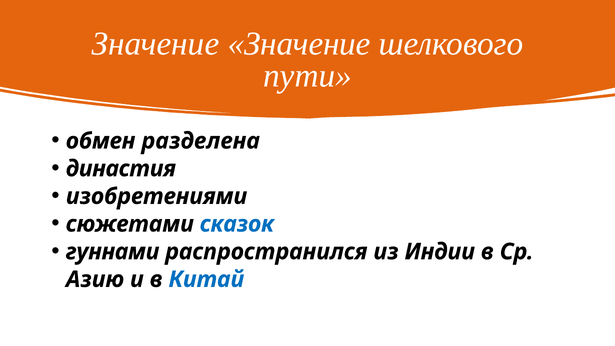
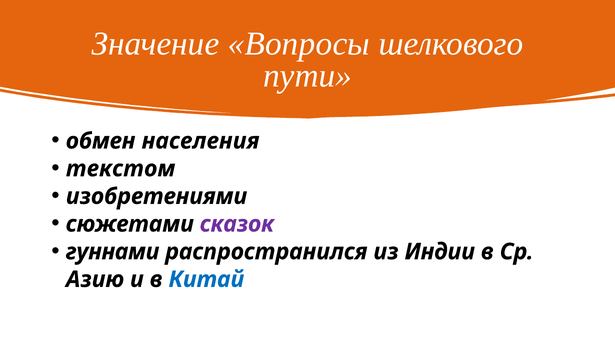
Значение Значение: Значение -> Вопросы
разделена: разделена -> населения
династия: династия -> текстом
сказок colour: blue -> purple
